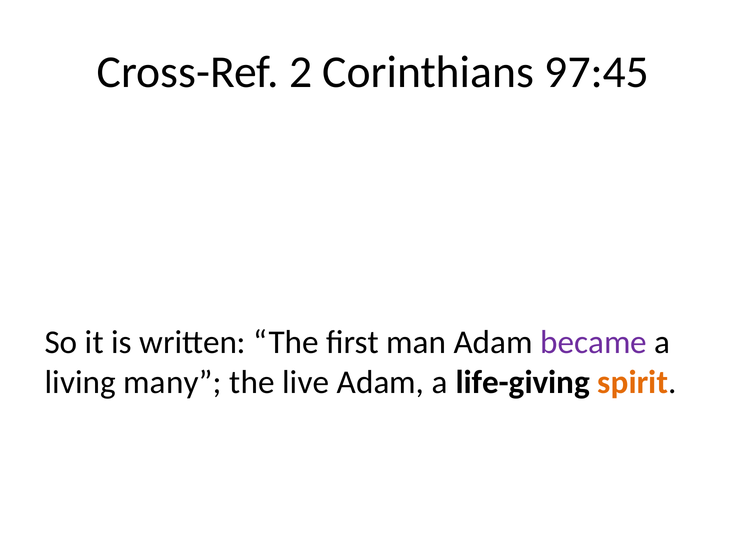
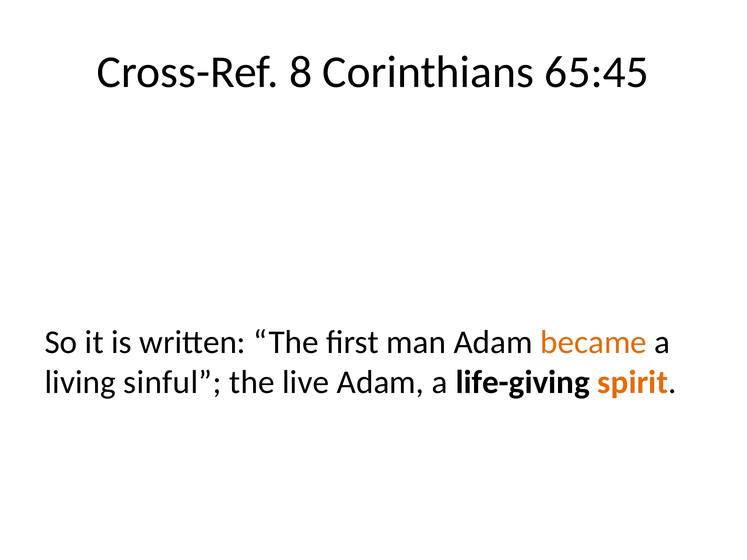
2: 2 -> 8
97:45: 97:45 -> 65:45
became colour: purple -> orange
many: many -> sinful
